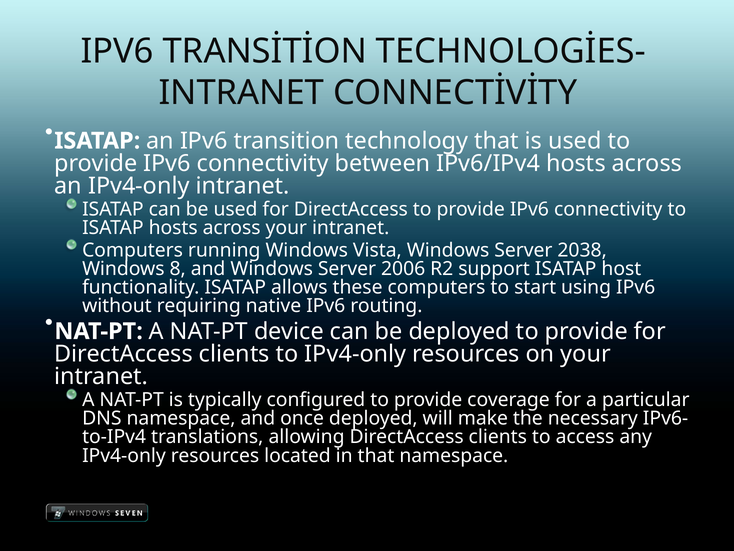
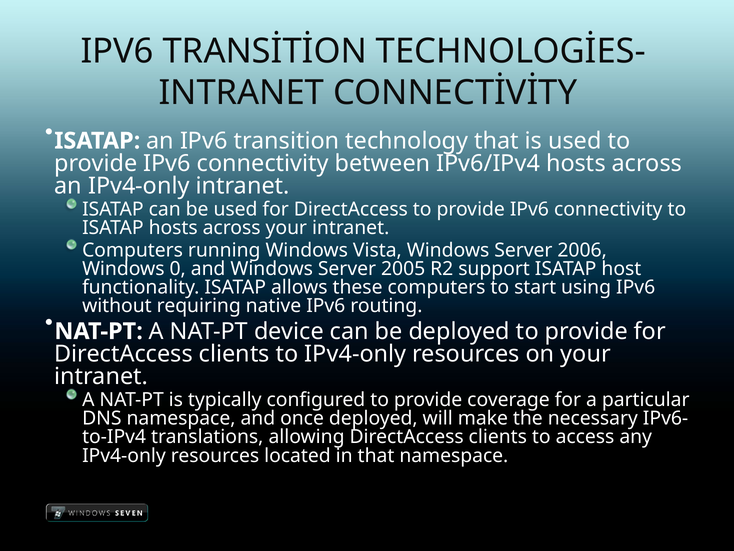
2038: 2038 -> 2006
8: 8 -> 0
2006: 2006 -> 2005
